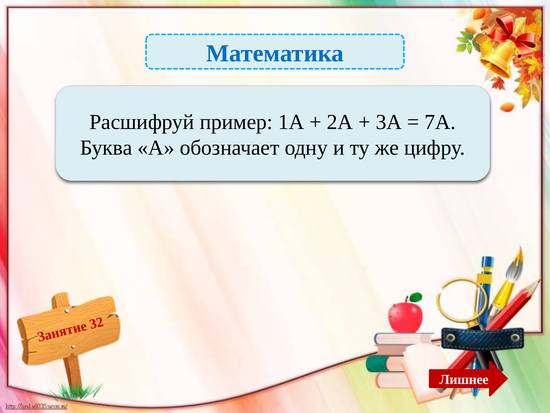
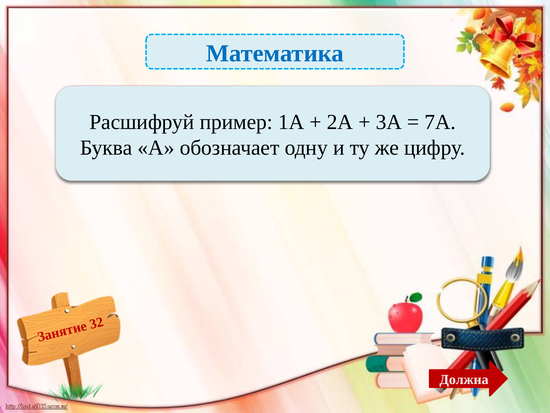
Лишнее: Лишнее -> Должна
